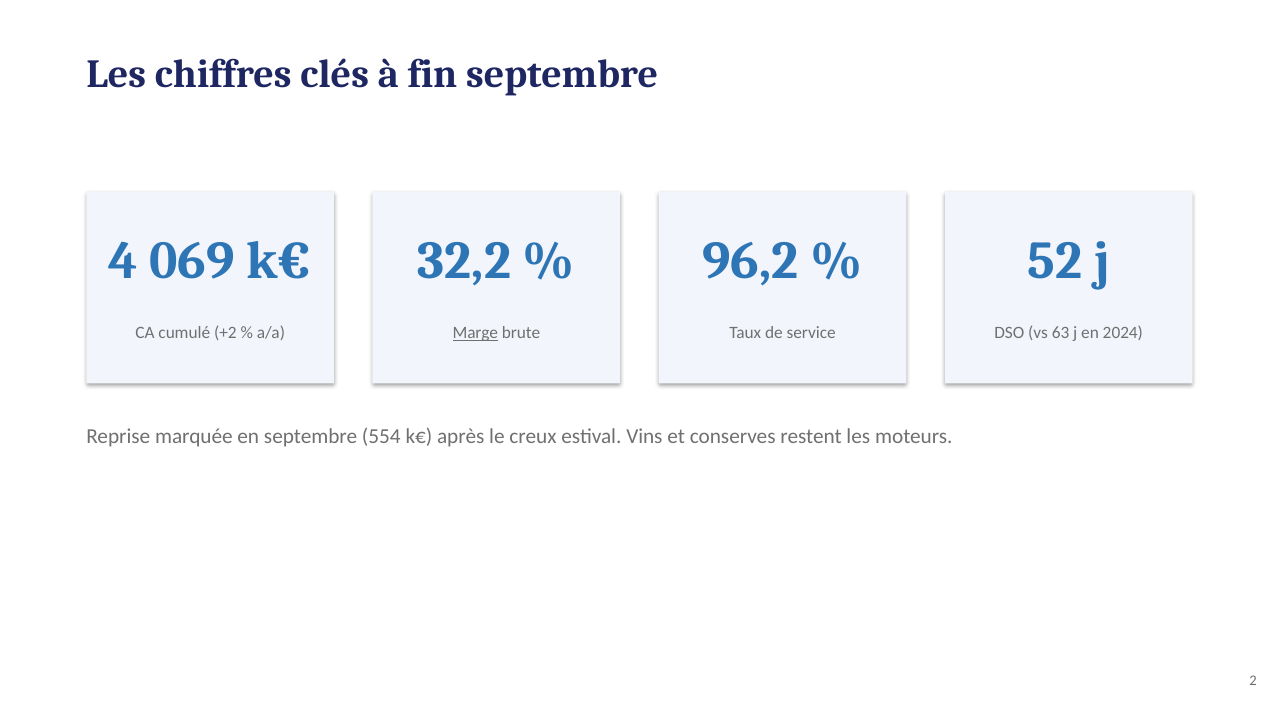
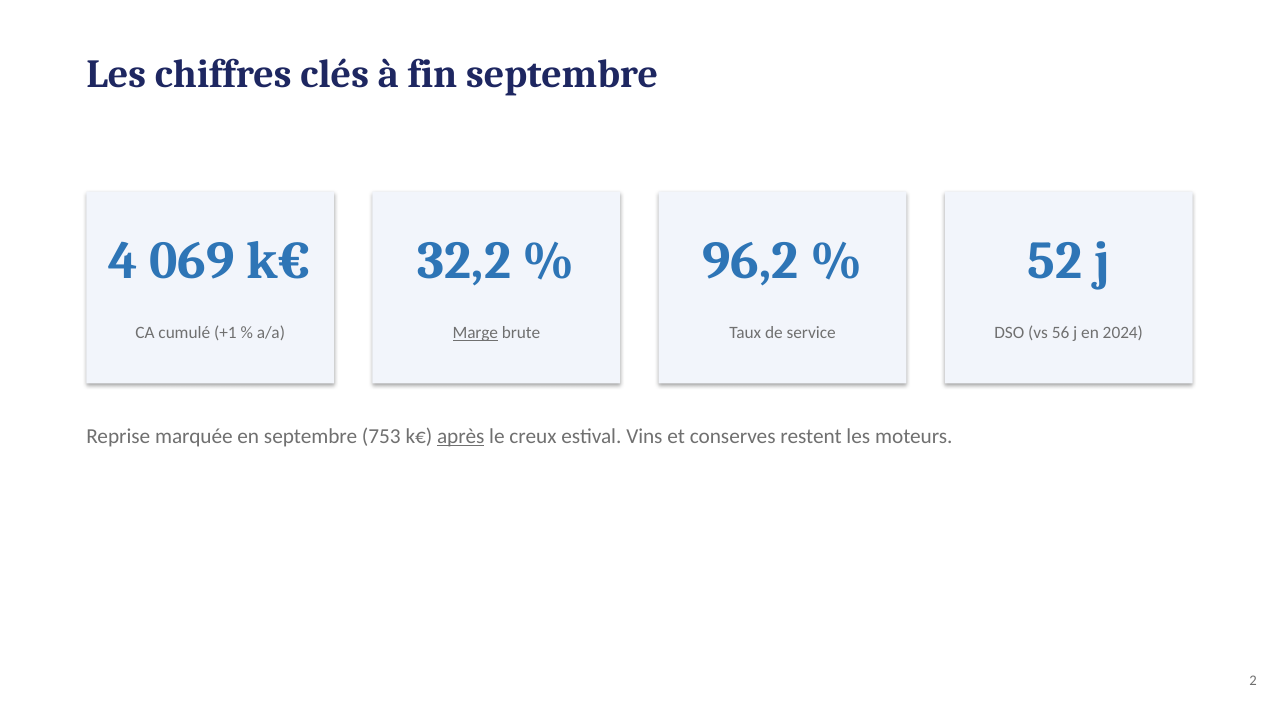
+2: +2 -> +1
63: 63 -> 56
554: 554 -> 753
après underline: none -> present
